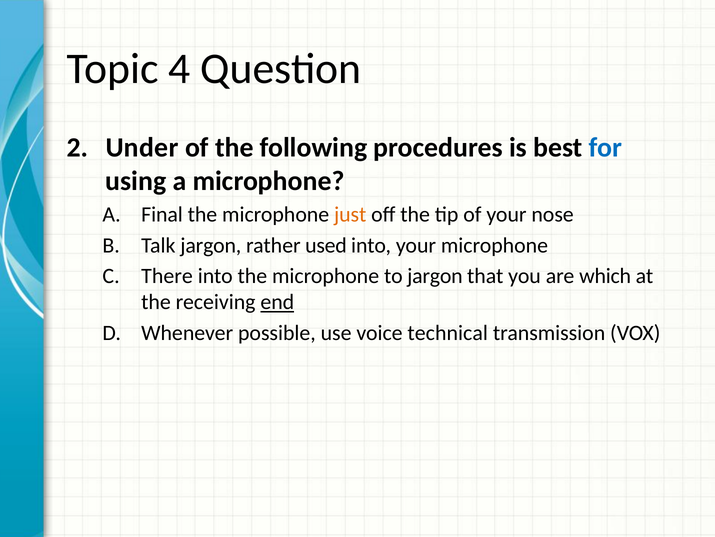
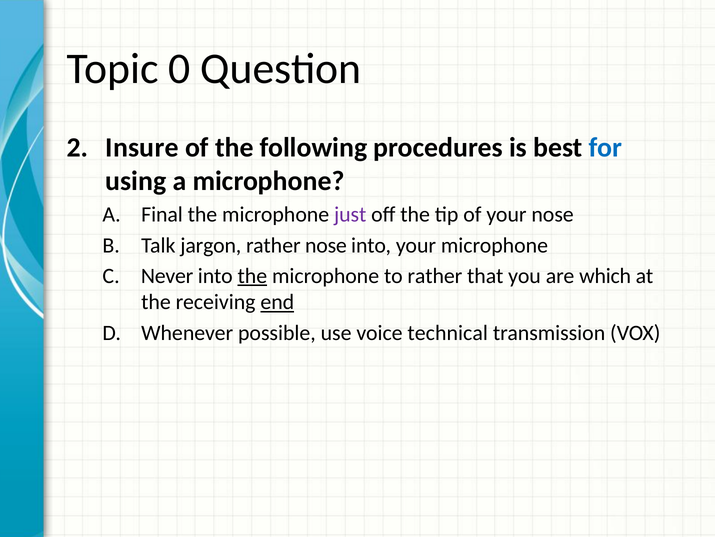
4: 4 -> 0
Under: Under -> Insure
just colour: orange -> purple
rather used: used -> nose
There: There -> Never
the at (252, 276) underline: none -> present
to jargon: jargon -> rather
